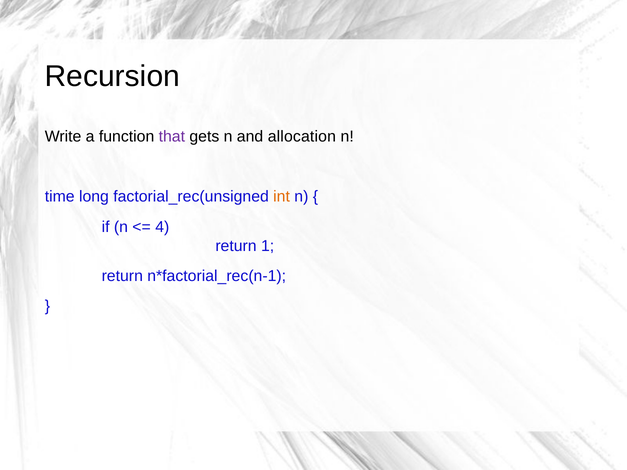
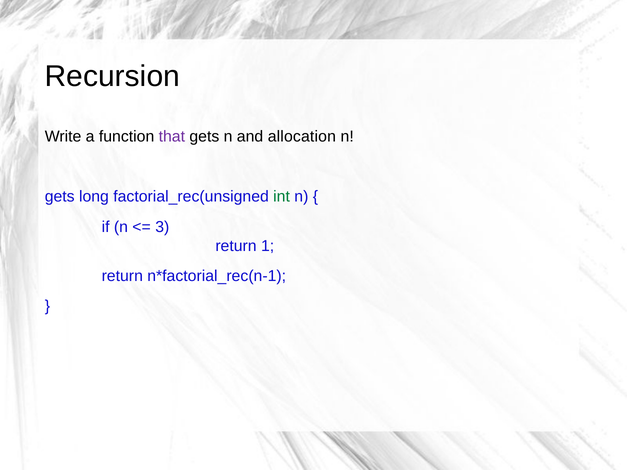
time at (60, 197): time -> gets
int colour: orange -> green
4: 4 -> 3
